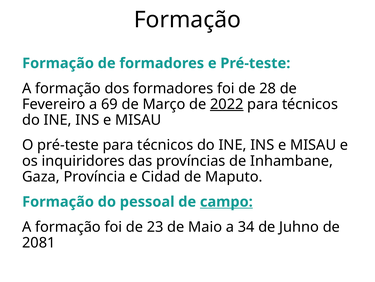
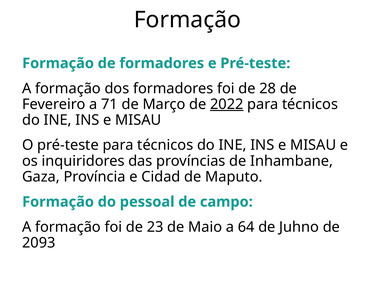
69: 69 -> 71
campo underline: present -> none
34: 34 -> 64
2081: 2081 -> 2093
